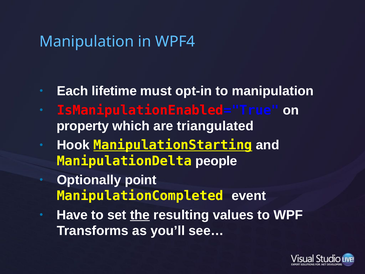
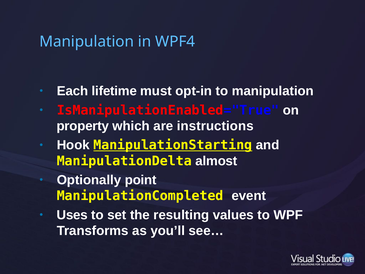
triangulated: triangulated -> instructions
people: people -> almost
Have: Have -> Uses
the underline: present -> none
